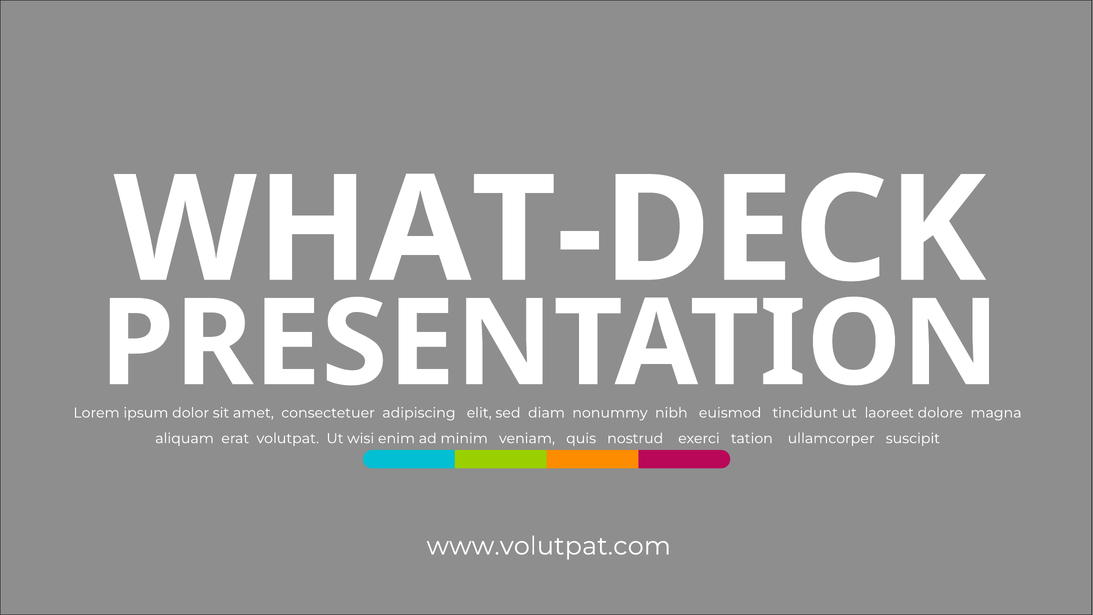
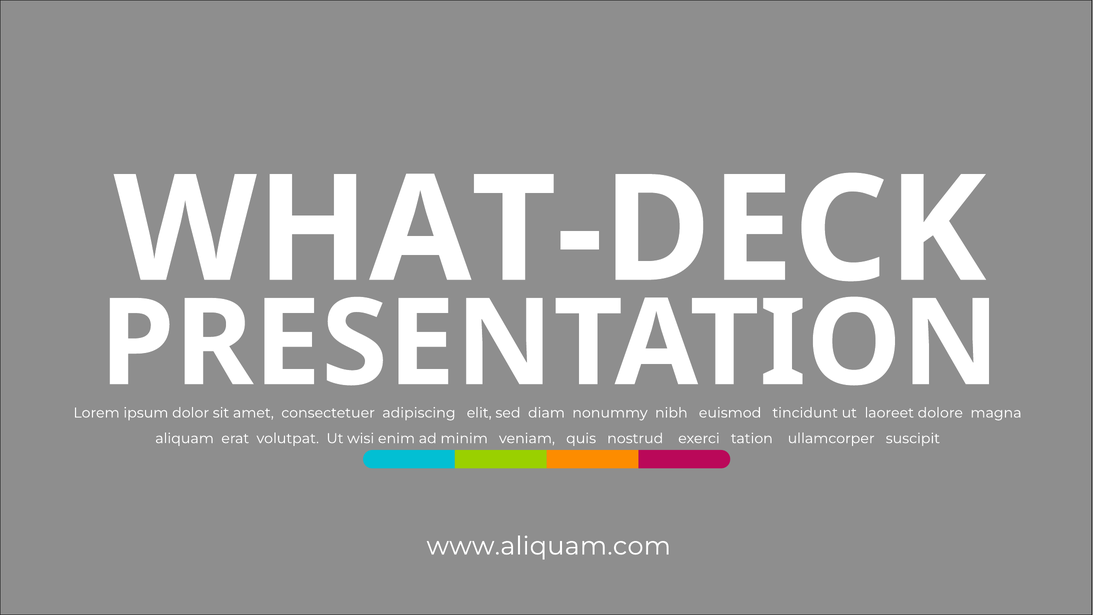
www.volutpat.com: www.volutpat.com -> www.aliquam.com
